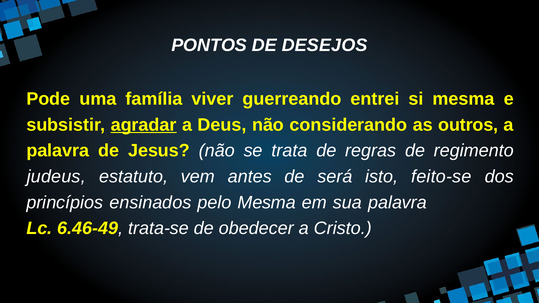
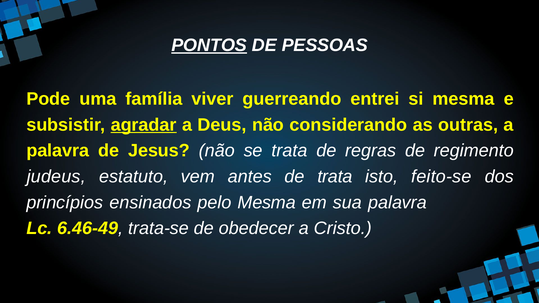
PONTOS underline: none -> present
DESEJOS: DESEJOS -> PESSOAS
outros: outros -> outras
de será: será -> trata
